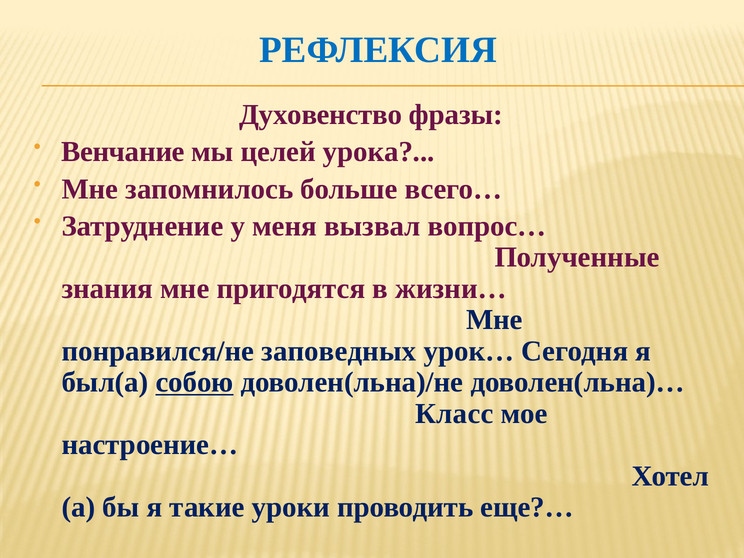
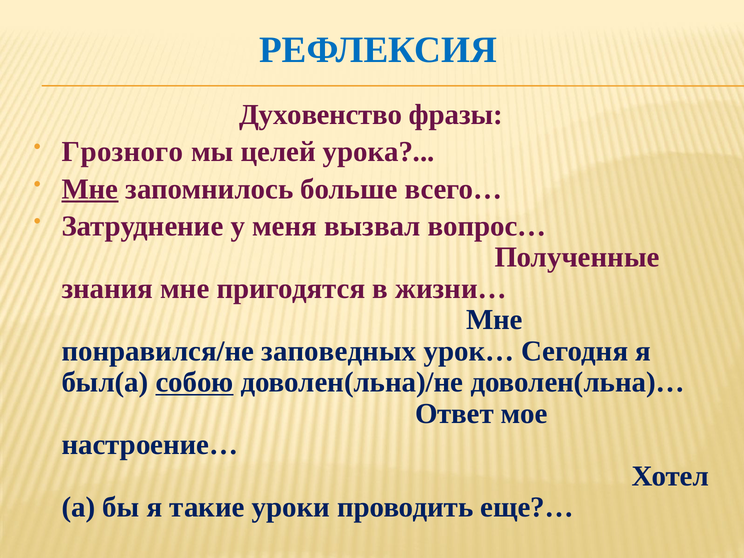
Венчание: Венчание -> Грозного
Мне at (90, 189) underline: none -> present
Класс: Класс -> Ответ
